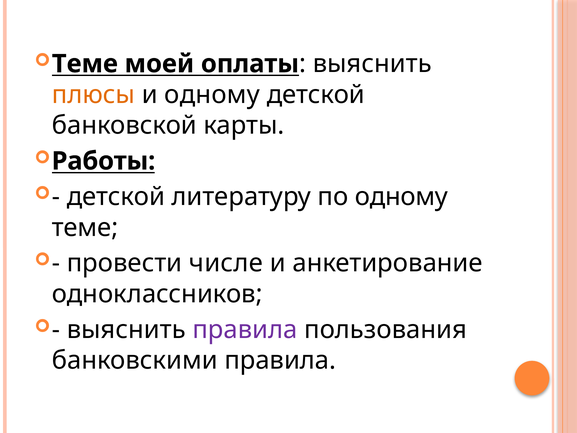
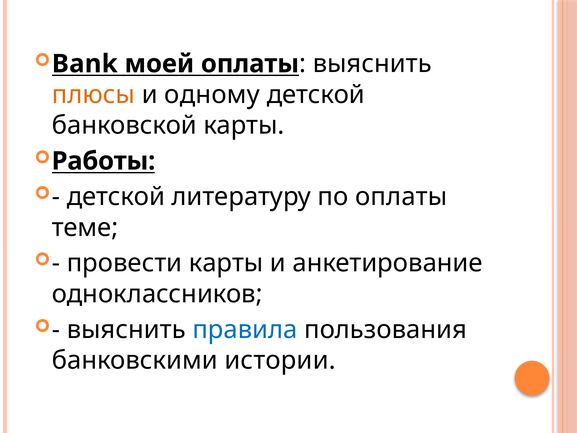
Теме at (85, 64): Теме -> Bank
по одному: одному -> оплаты
провести числе: числе -> карты
правила at (245, 329) colour: purple -> blue
банковскими правила: правила -> истории
